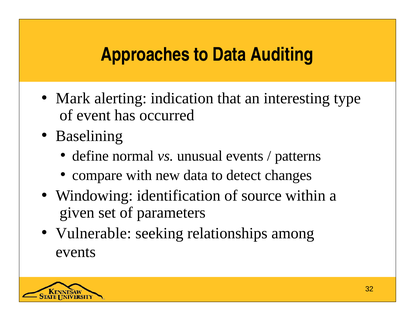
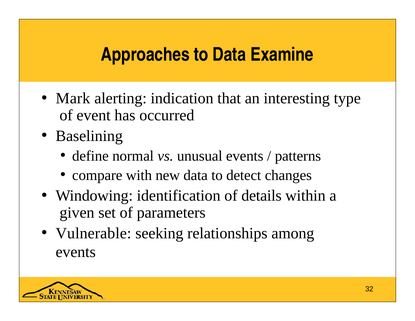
Auditing: Auditing -> Examine
source: source -> details
